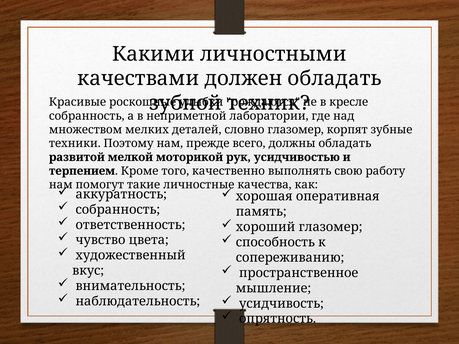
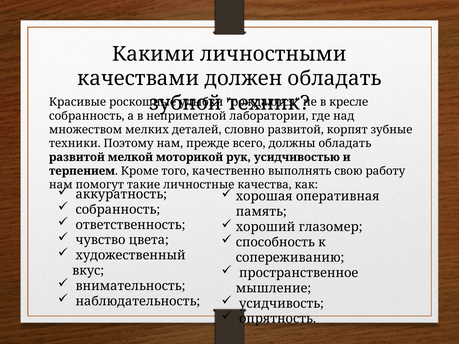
словно глазомер: глазомер -> развитой
